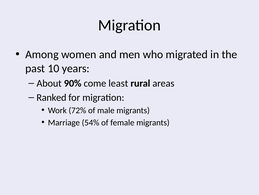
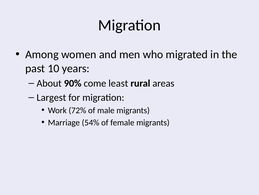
Ranked: Ranked -> Largest
